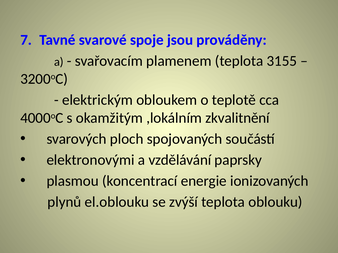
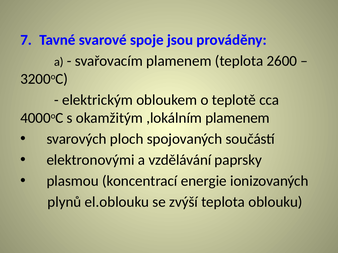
3155: 3155 -> 2600
,lokálním zkvalitnění: zkvalitnění -> plamenem
